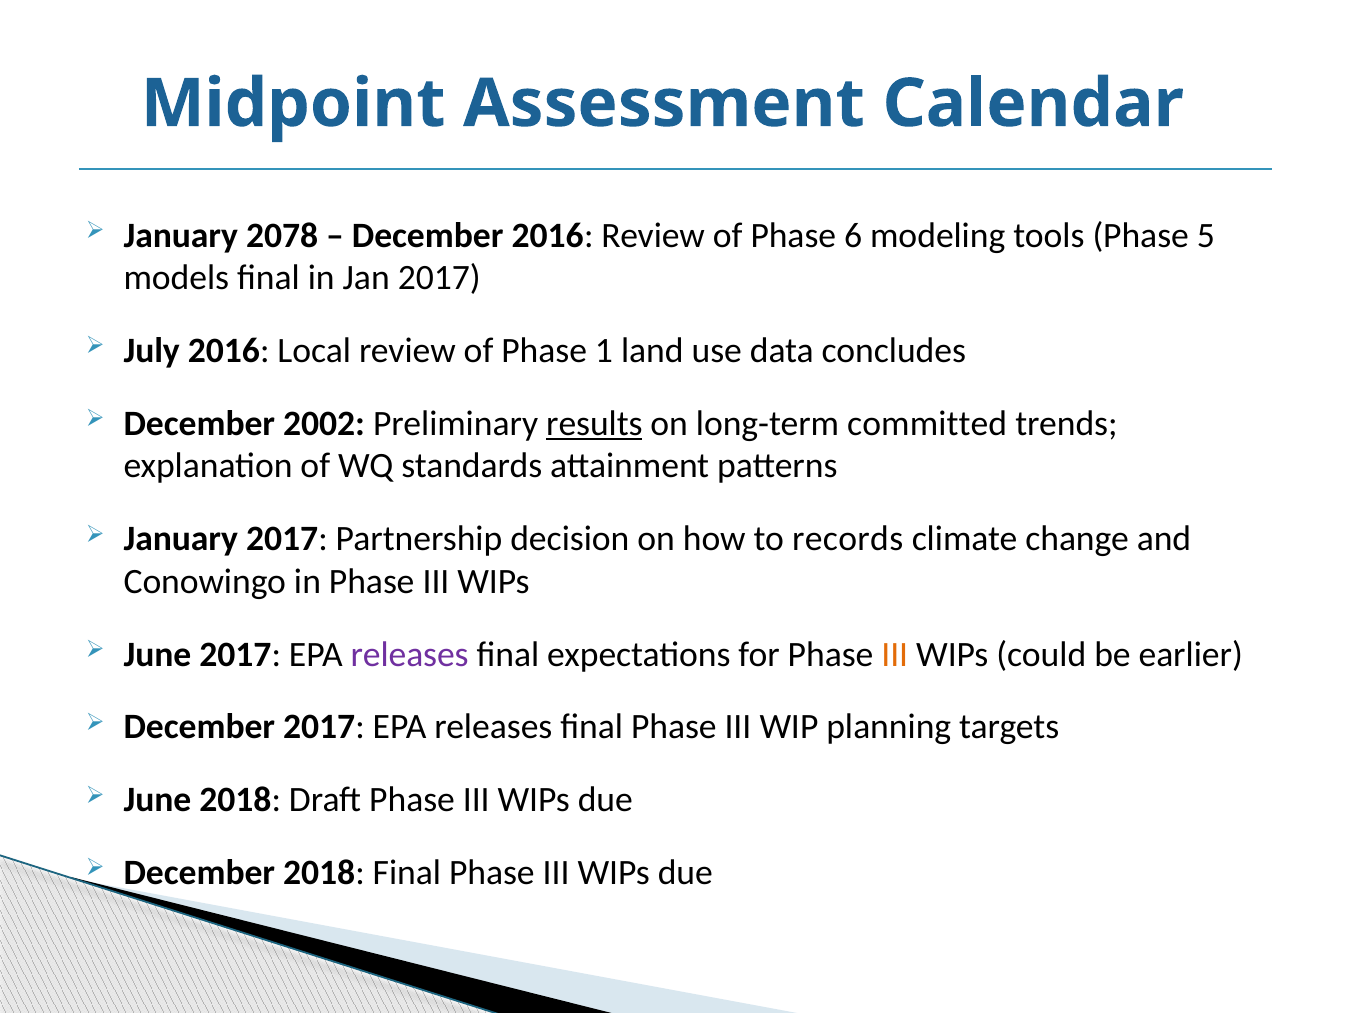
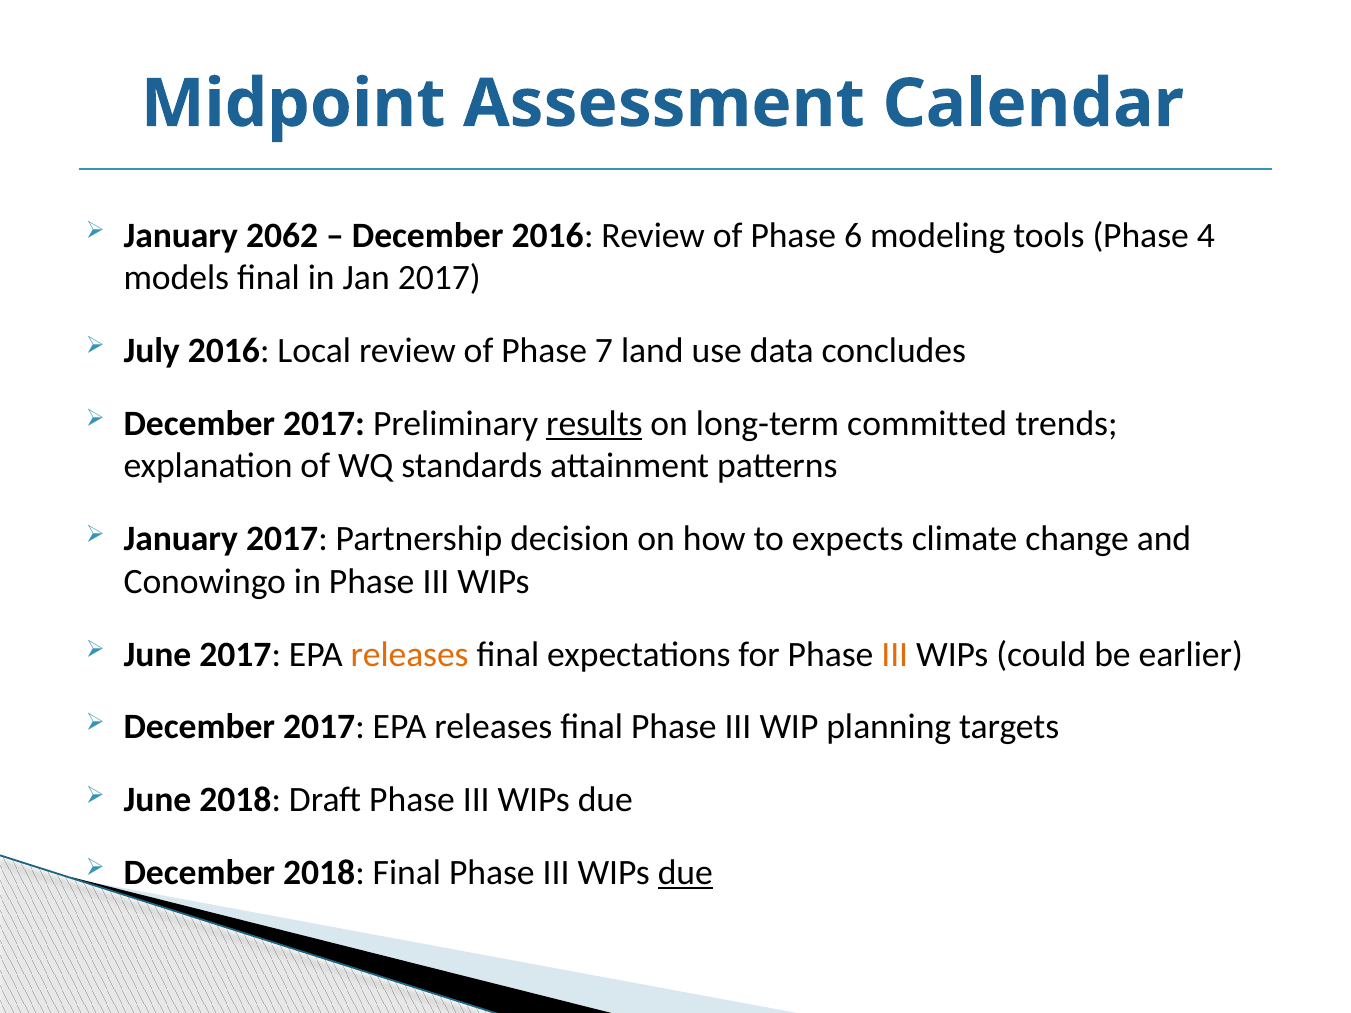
2078: 2078 -> 2062
5: 5 -> 4
1: 1 -> 7
2002 at (324, 424): 2002 -> 2017
records: records -> expects
releases at (410, 655) colour: purple -> orange
due at (685, 873) underline: none -> present
